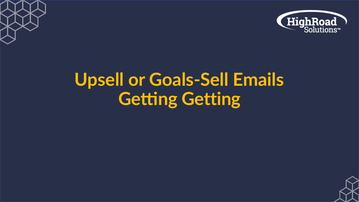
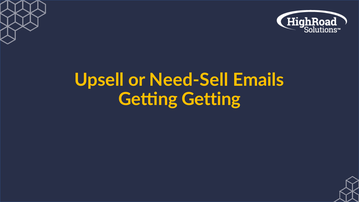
Goals-Sell: Goals-Sell -> Need-Sell
